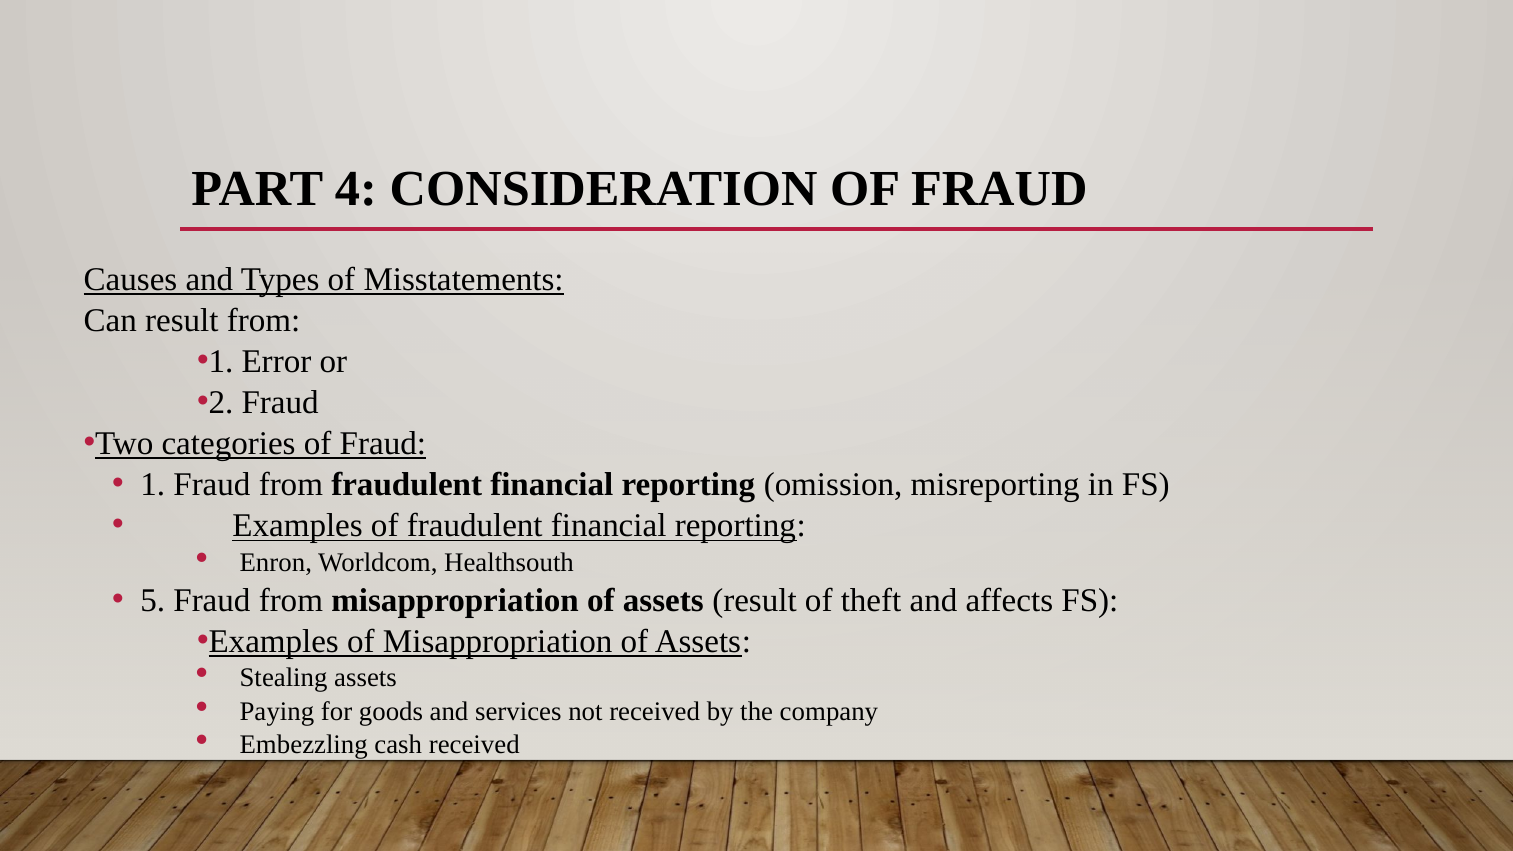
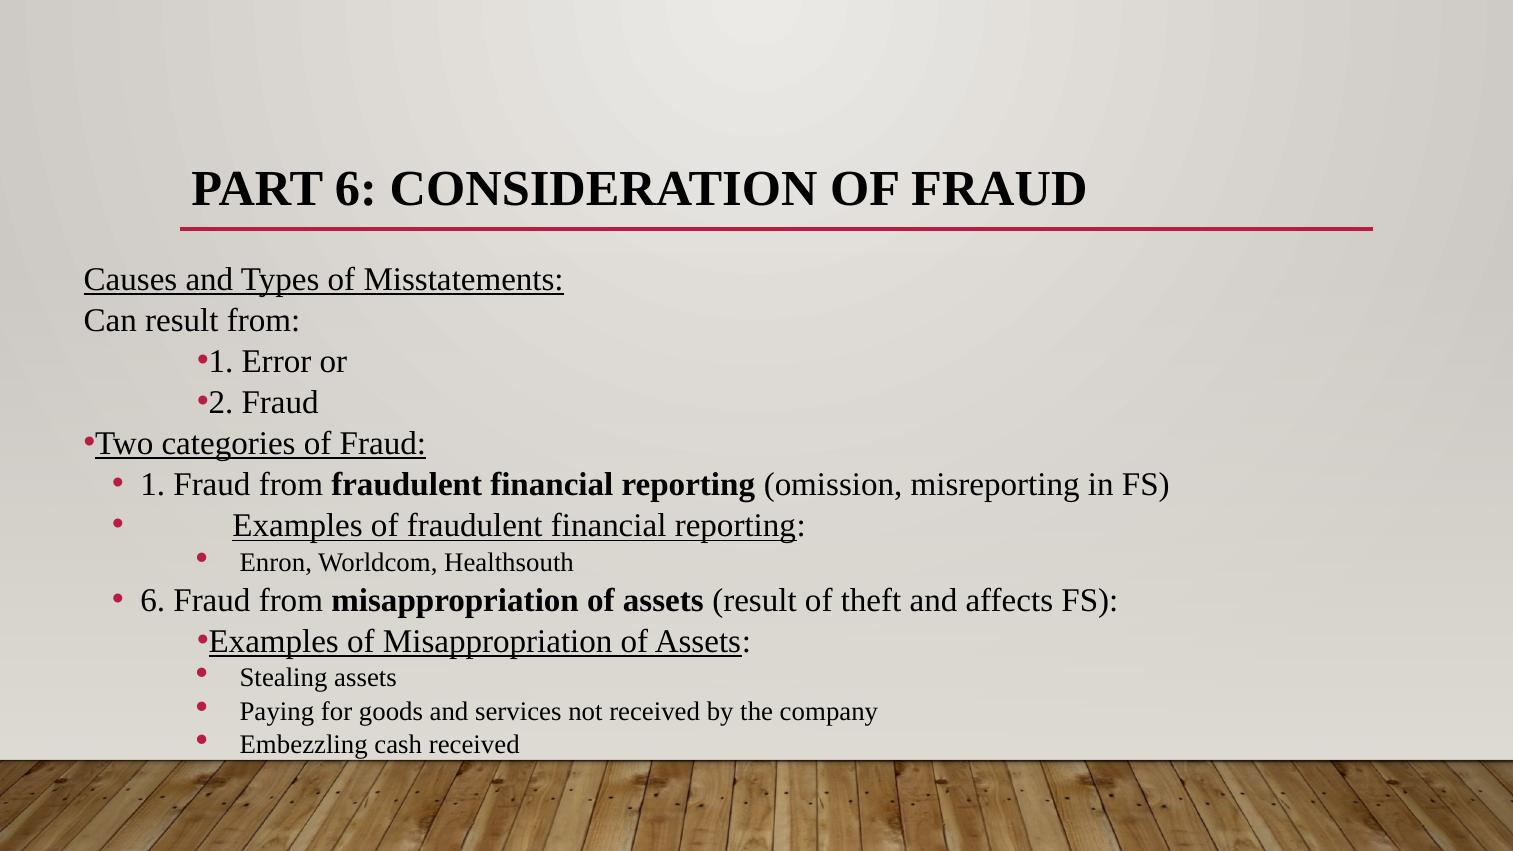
PART 4: 4 -> 6
5 at (153, 600): 5 -> 6
